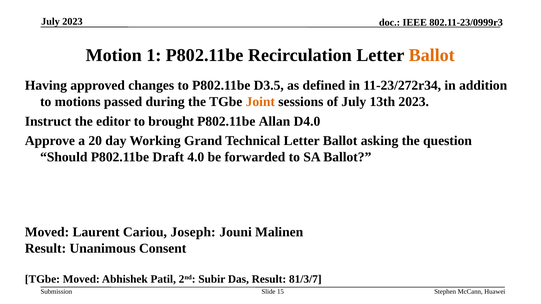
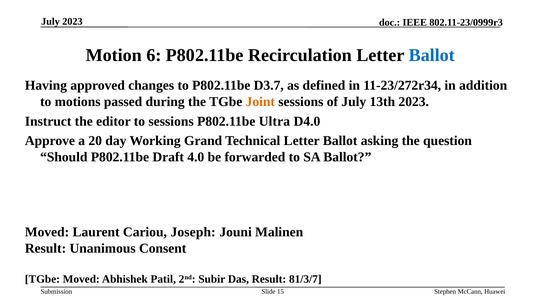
1: 1 -> 6
Ballot at (432, 55) colour: orange -> blue
D3.5: D3.5 -> D3.7
to brought: brought -> sessions
Allan: Allan -> Ultra
